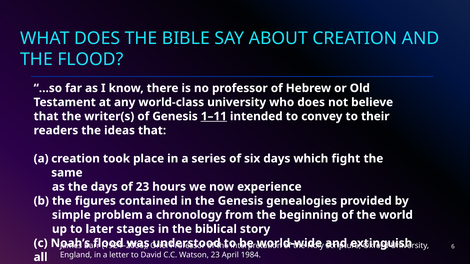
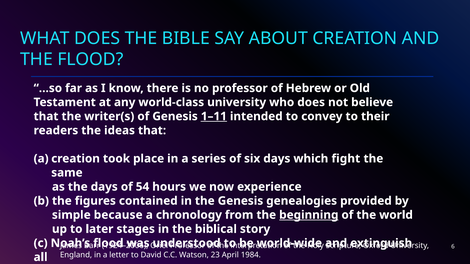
of 23: 23 -> 54
problem: problem -> because
beginning underline: none -> present
